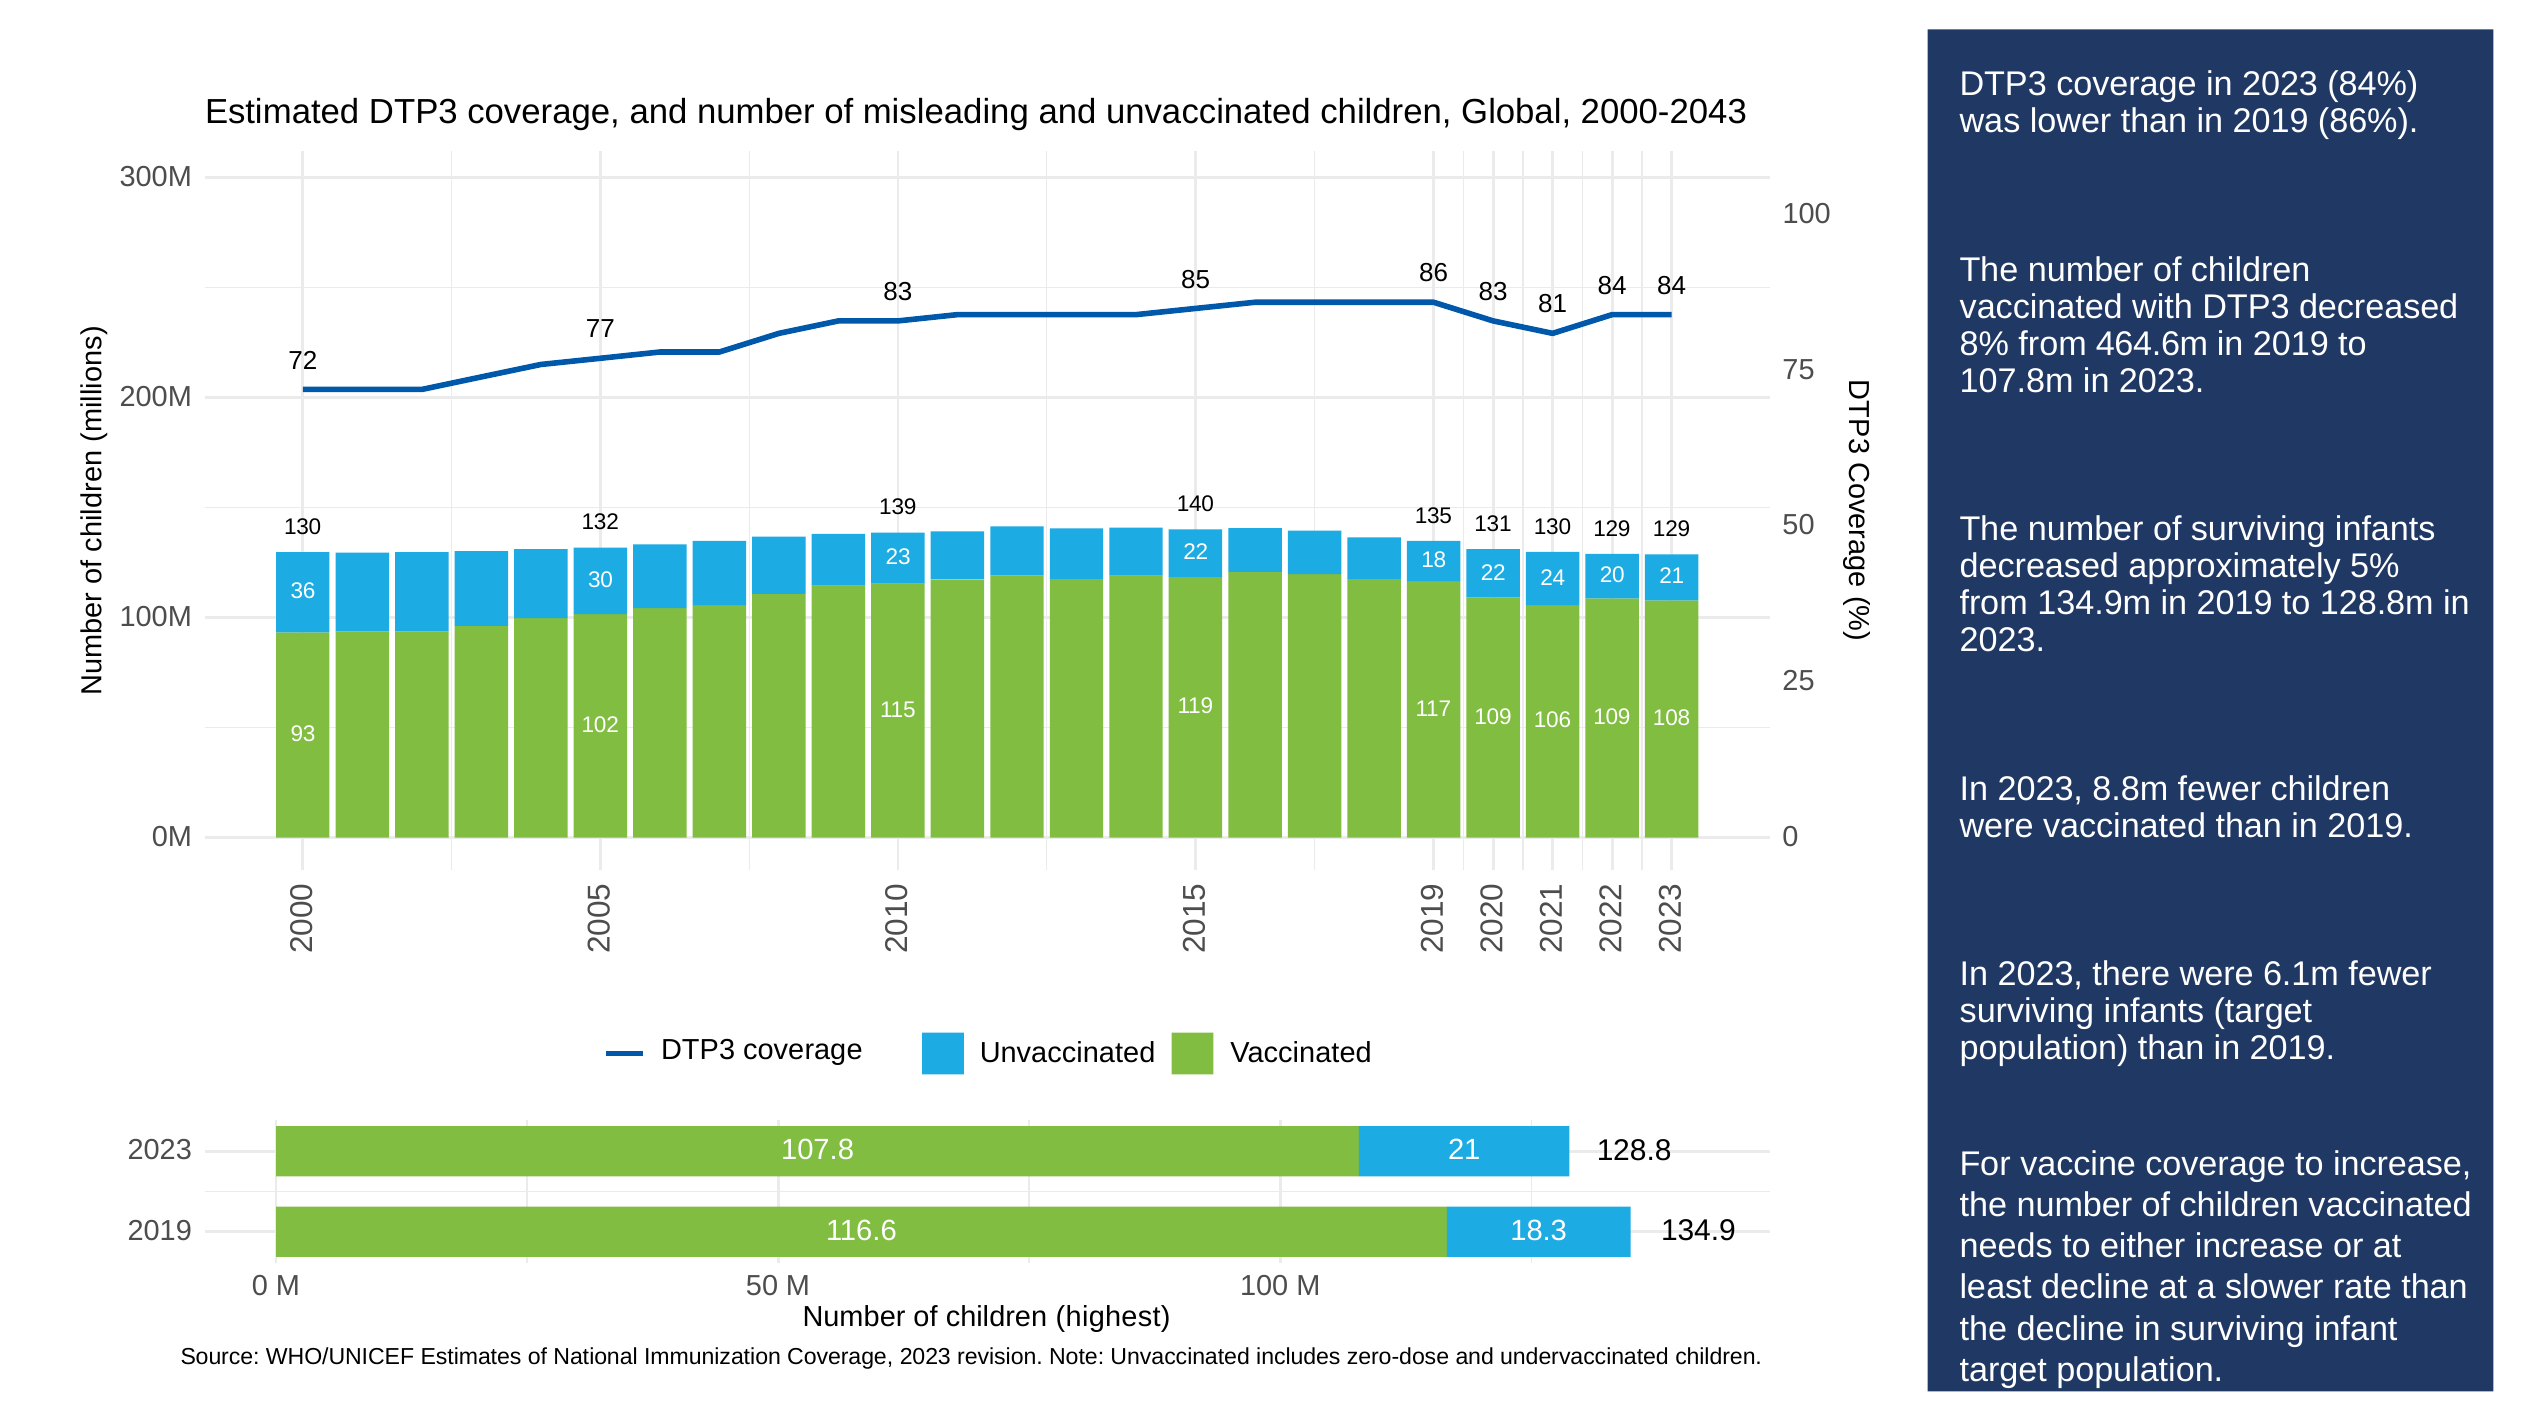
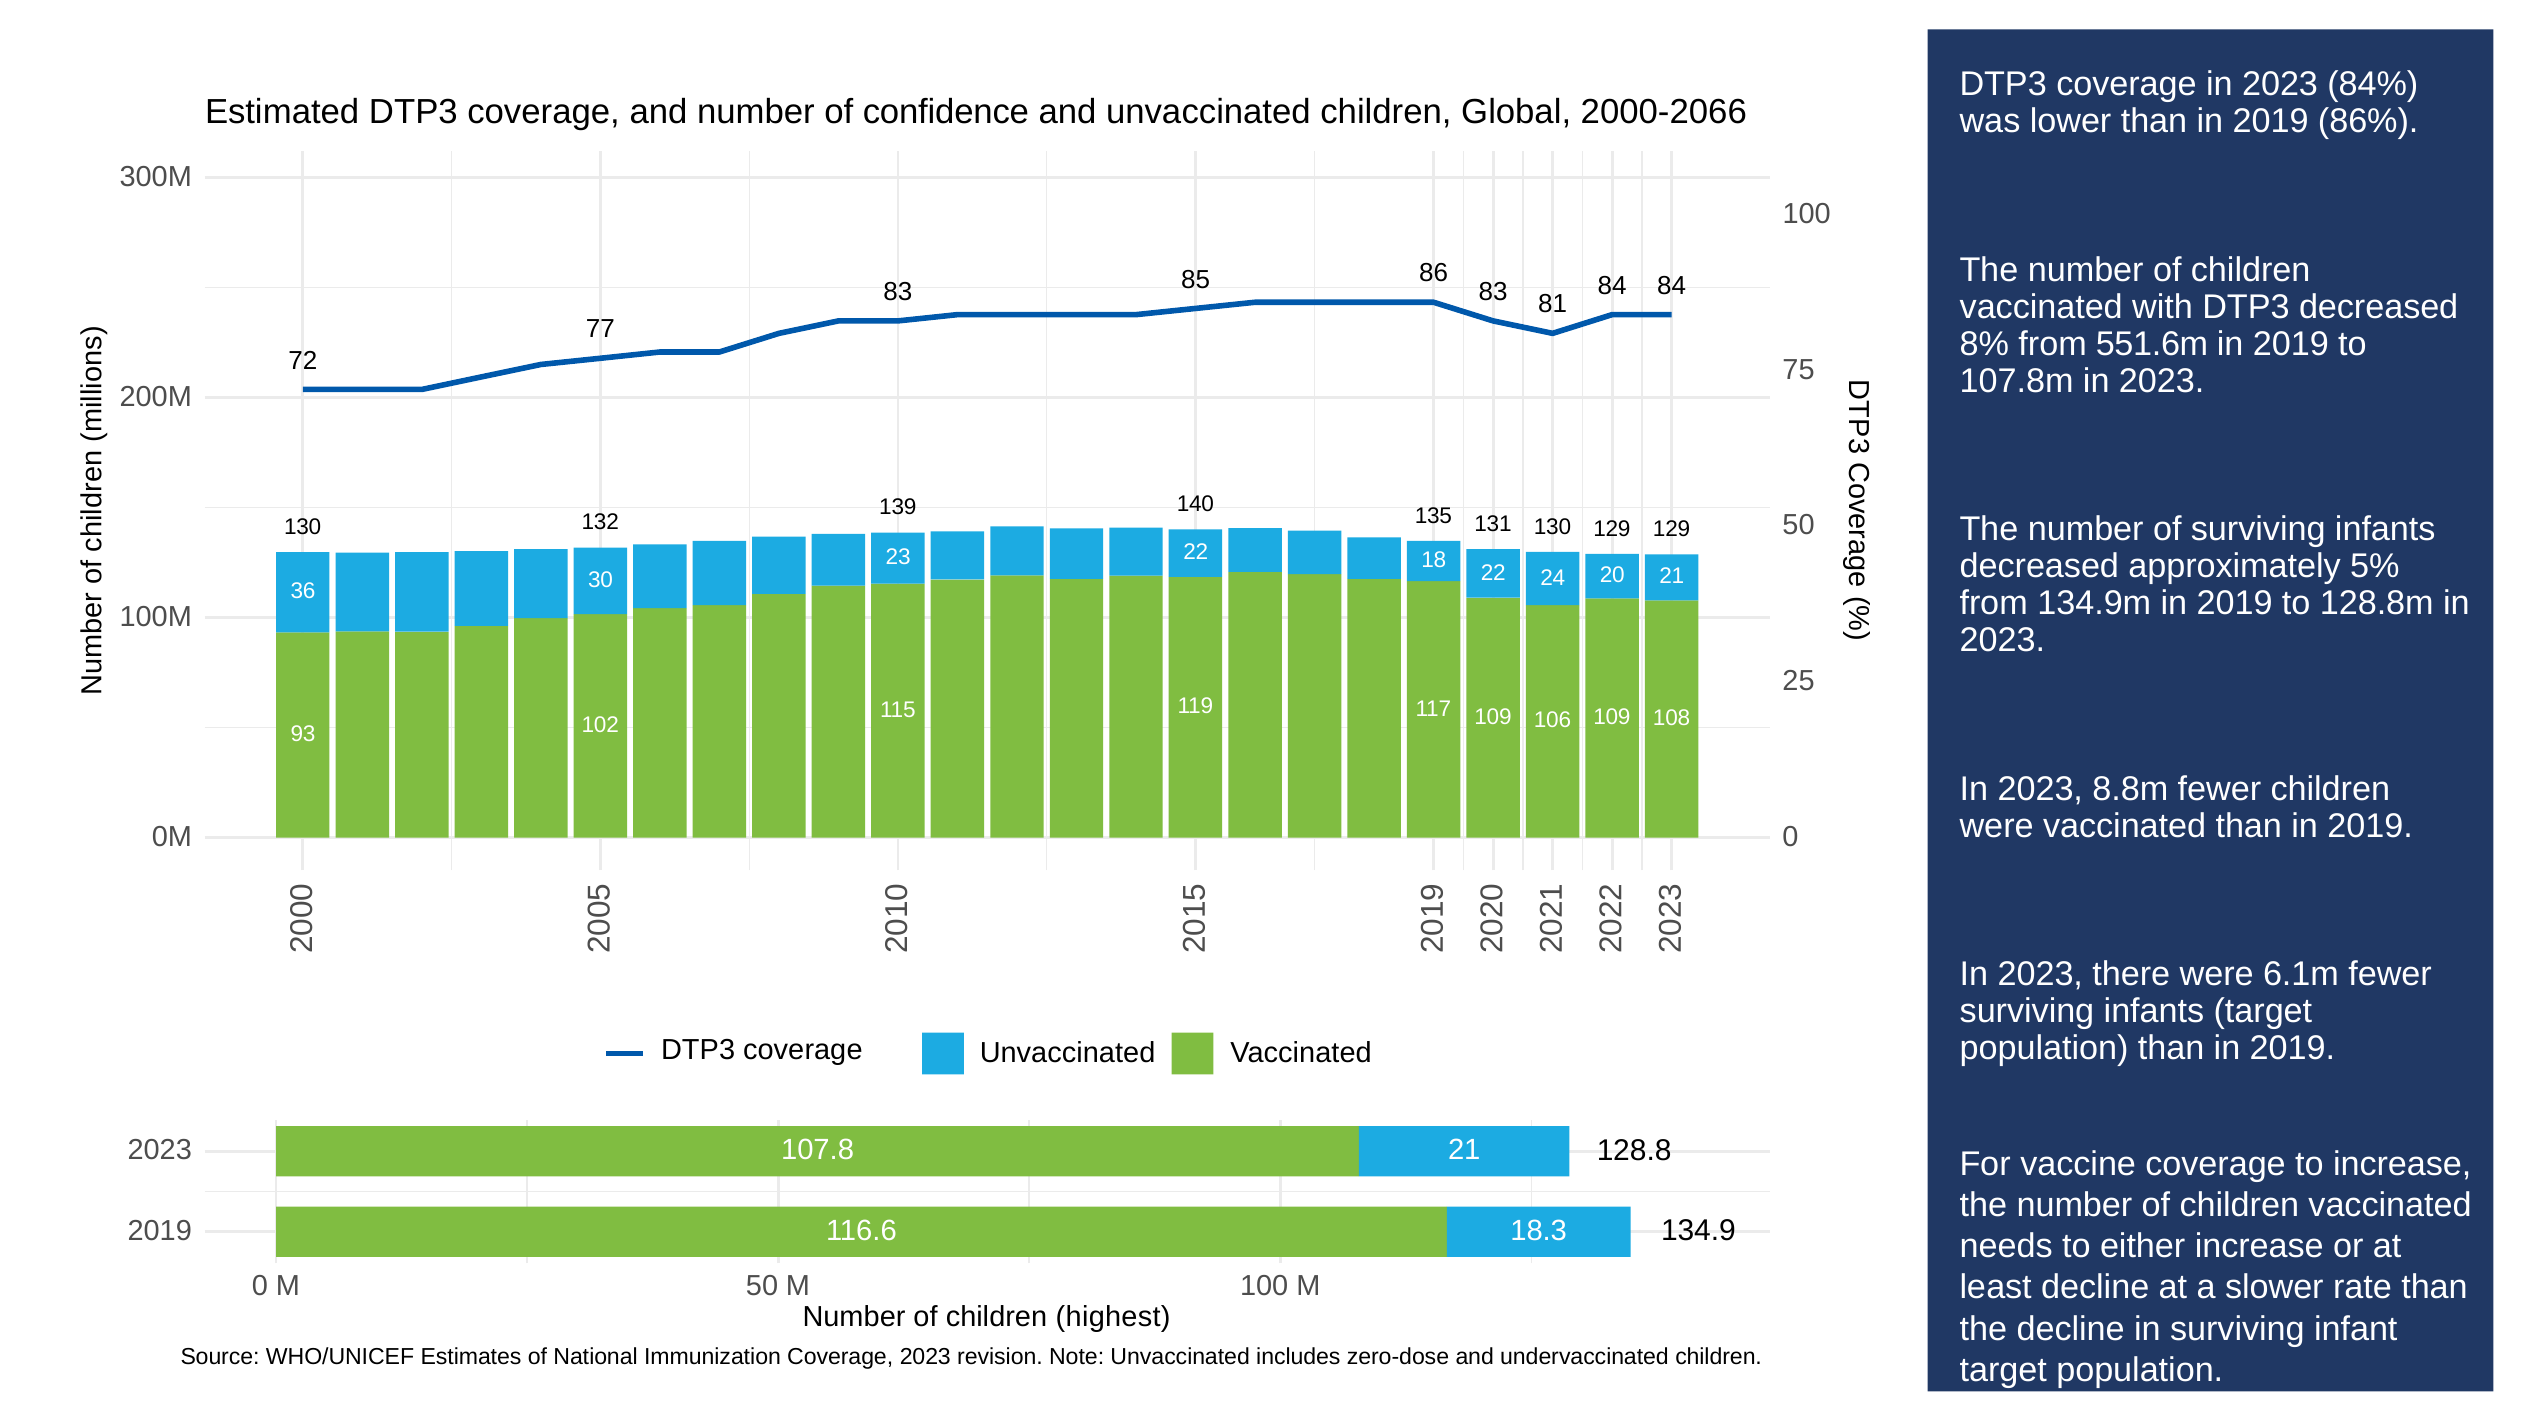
misleading: misleading -> confidence
2000-2043: 2000-2043 -> 2000-2066
464.6m: 464.6m -> 551.6m
